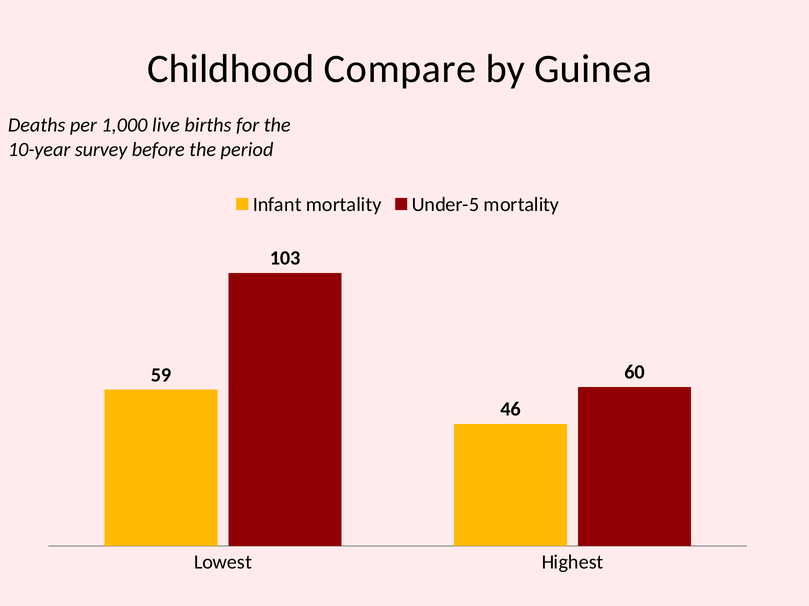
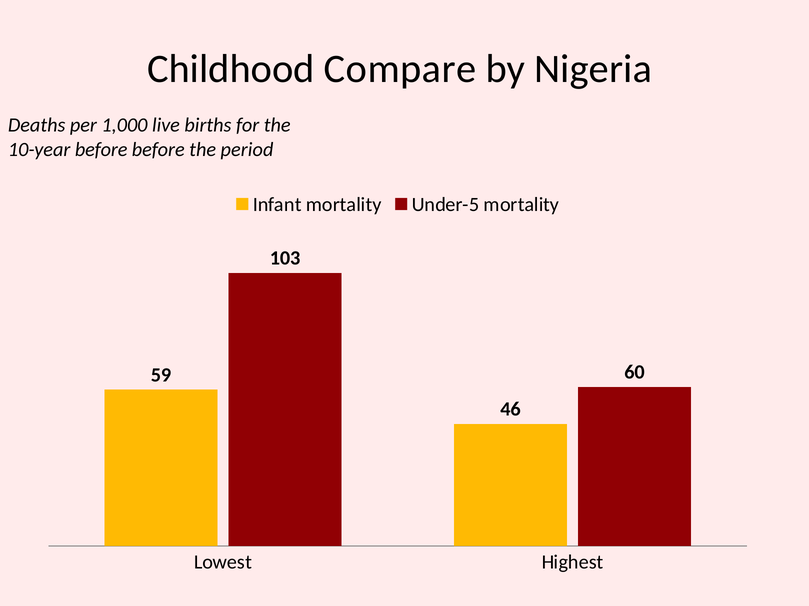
Guinea: Guinea -> Nigeria
10-year survey: survey -> before
